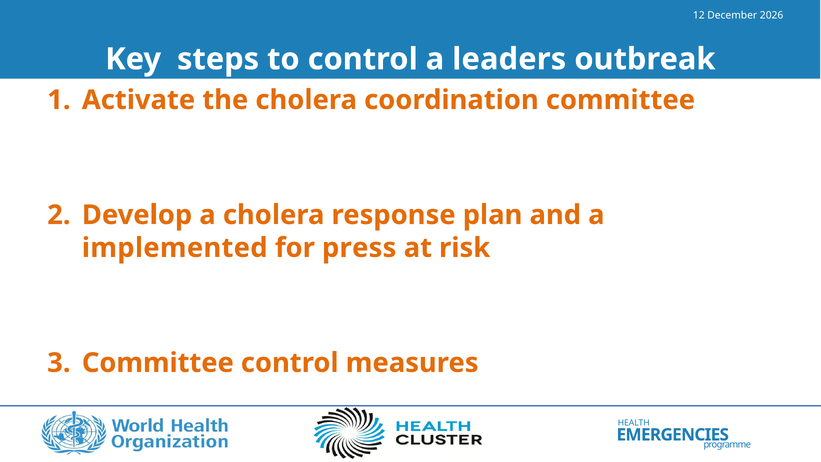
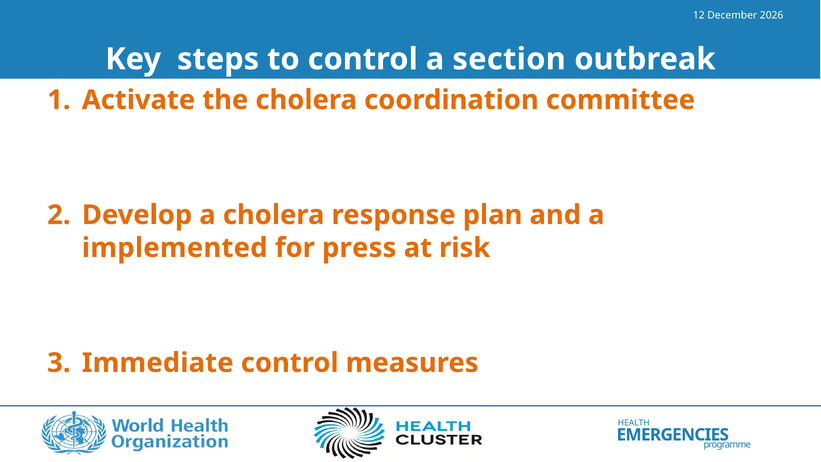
leaders: leaders -> section
Committee at (158, 363): Committee -> Immediate
